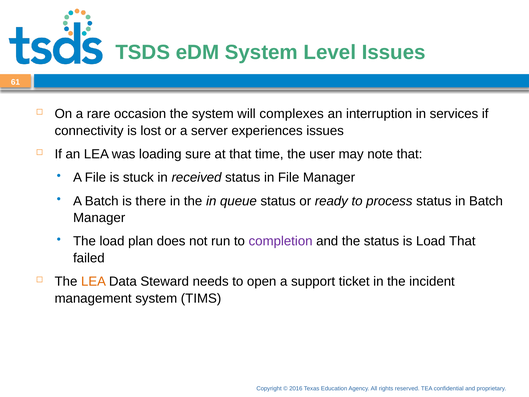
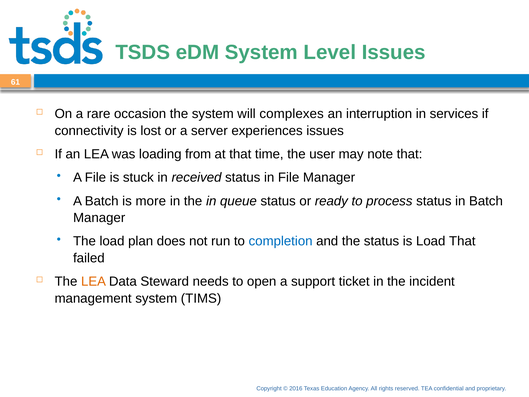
sure: sure -> from
there: there -> more
completion colour: purple -> blue
